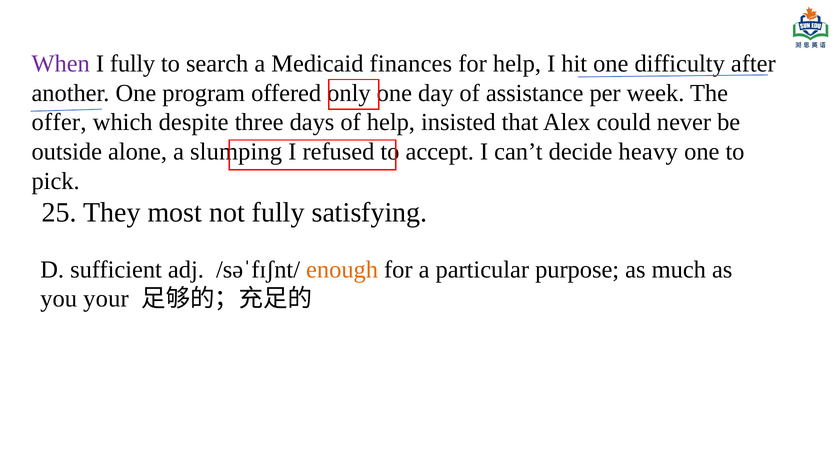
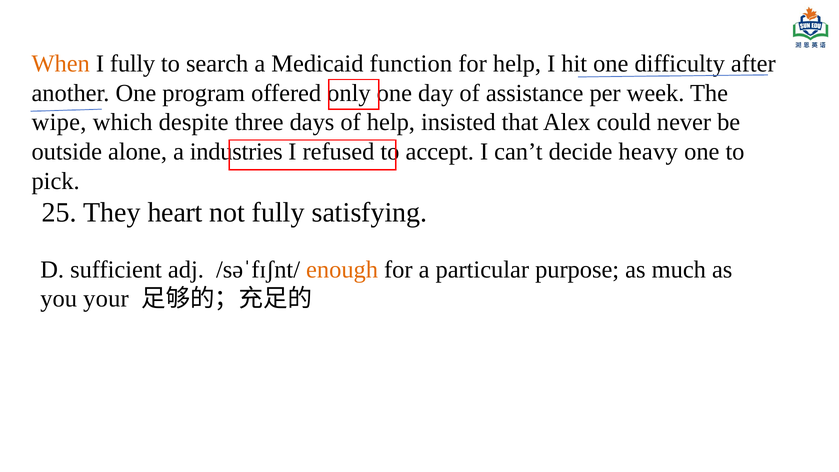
When colour: purple -> orange
finances: finances -> function
offer: offer -> wipe
slumping: slumping -> industries
most: most -> heart
